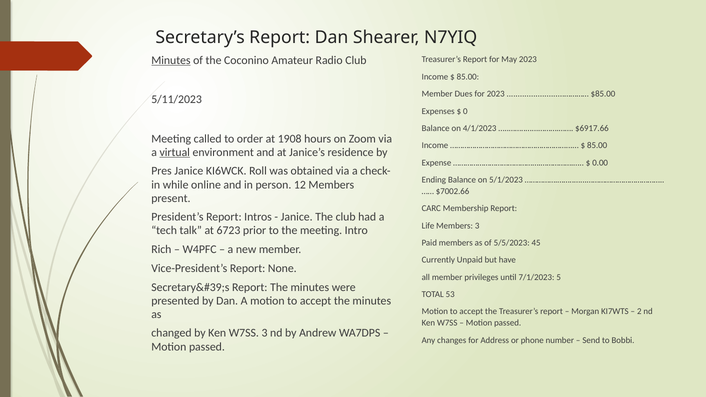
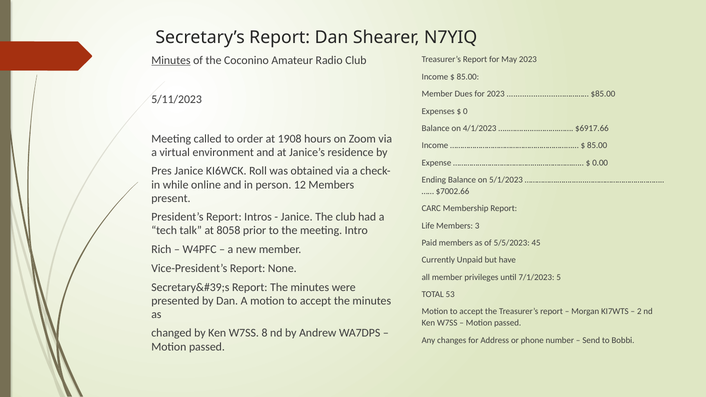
virtual underline: present -> none
6723: 6723 -> 8058
W7SS 3: 3 -> 8
